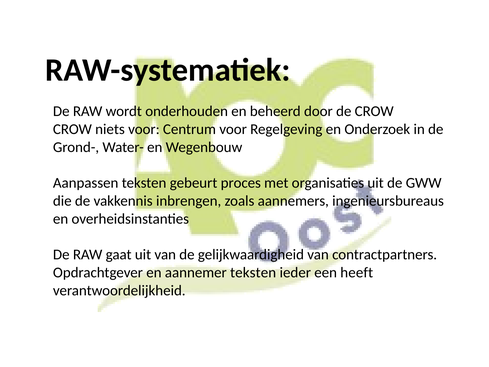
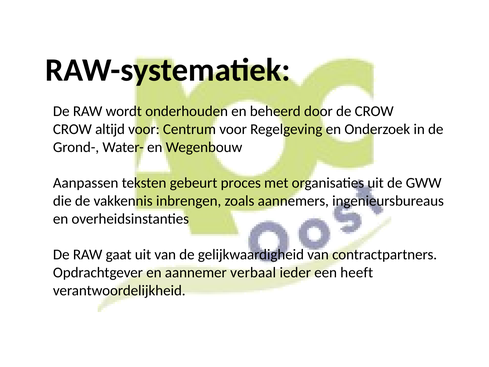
niets: niets -> altijd
aannemer teksten: teksten -> verbaal
